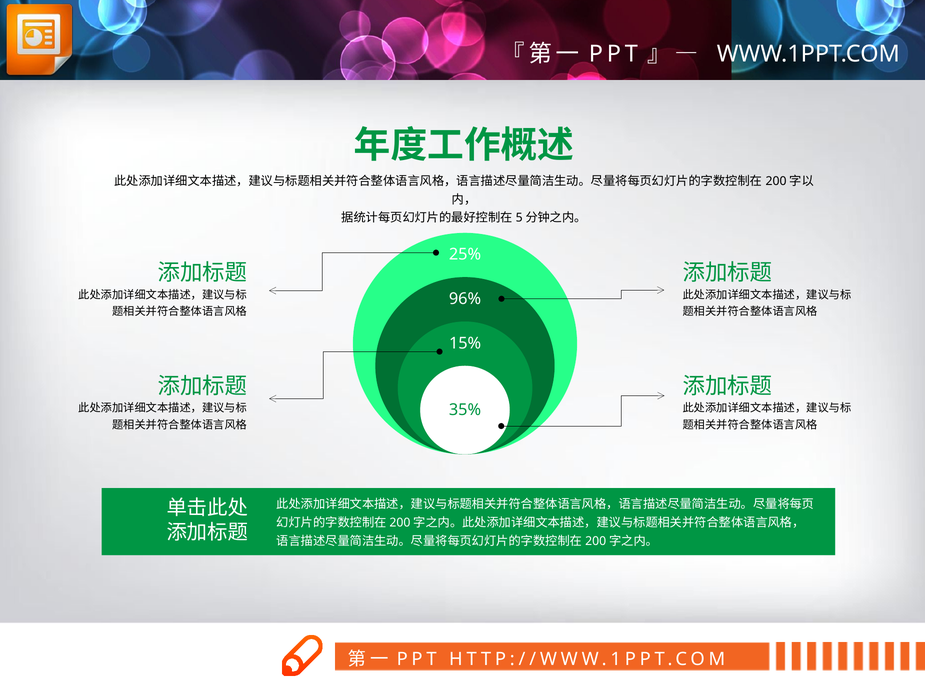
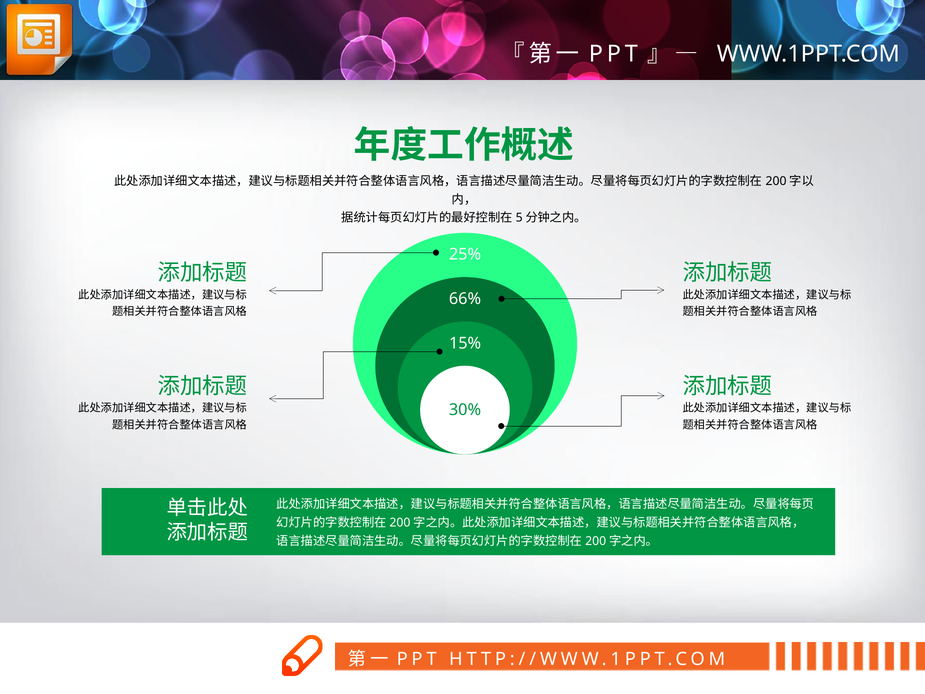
96%: 96% -> 66%
35%: 35% -> 30%
